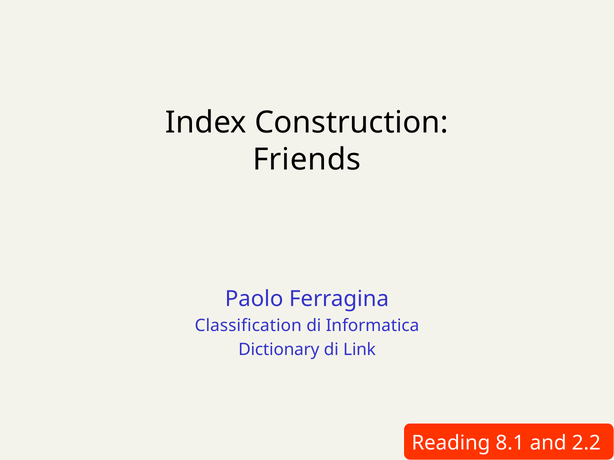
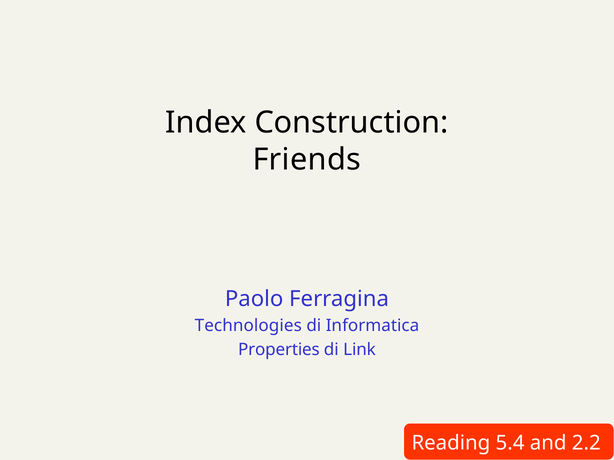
Classification: Classification -> Technologies
Dictionary: Dictionary -> Properties
8.1: 8.1 -> 5.4
